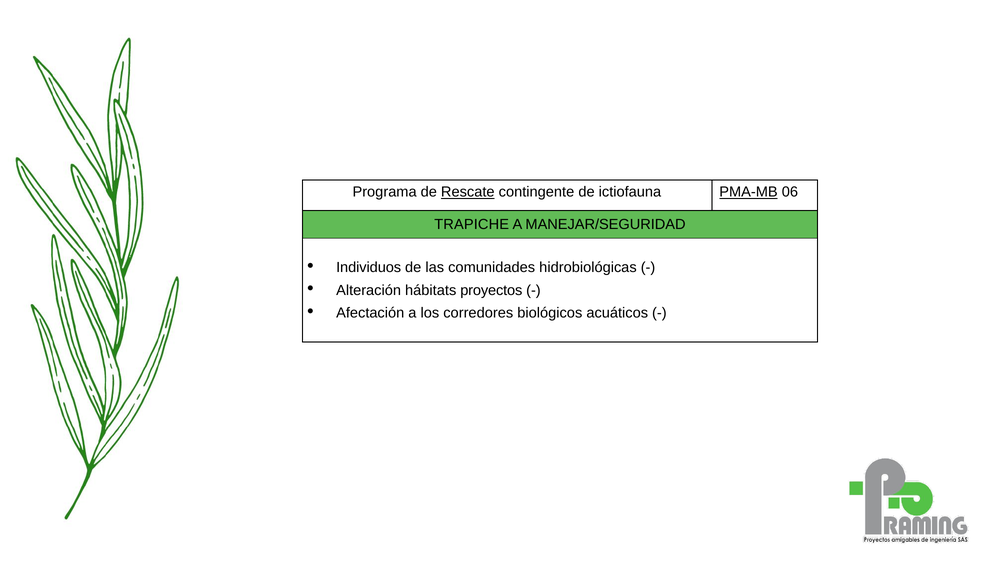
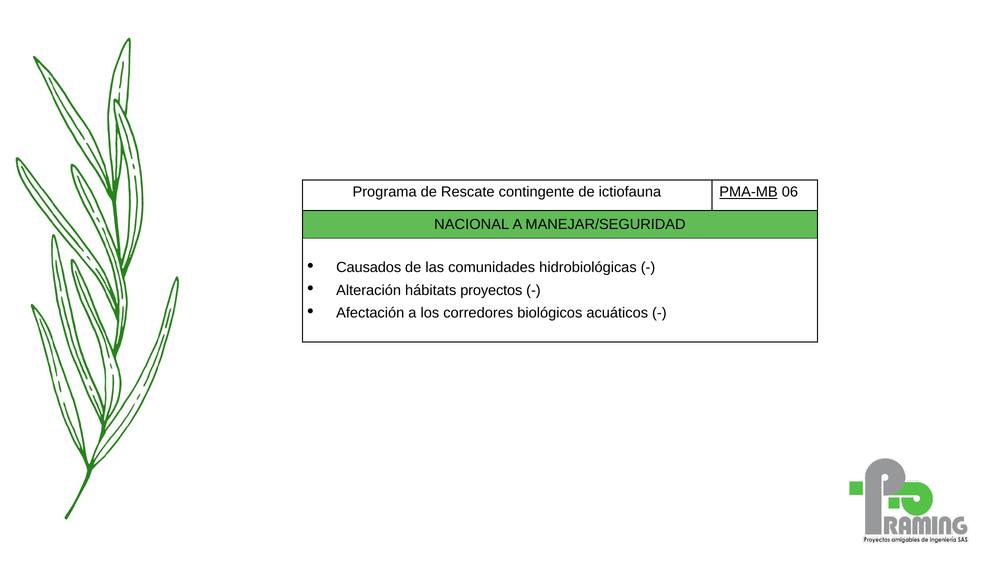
Rescate underline: present -> none
TRAPICHE: TRAPICHE -> NACIONAL
Individuos: Individuos -> Causados
